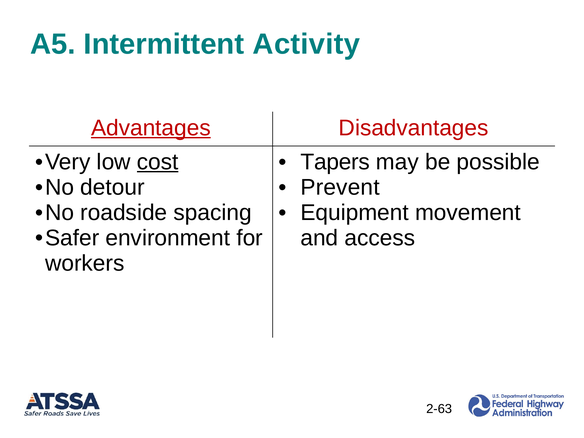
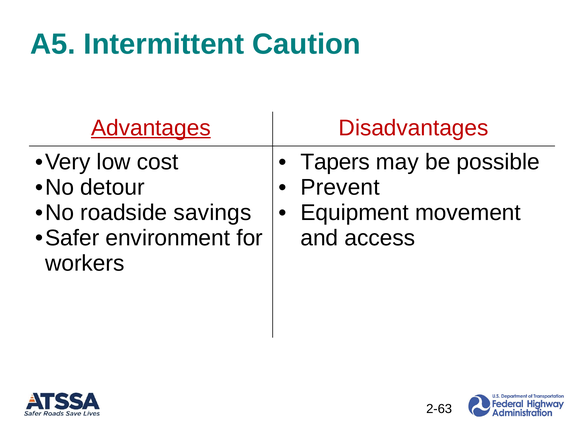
Activity: Activity -> Caution
cost underline: present -> none
spacing: spacing -> savings
